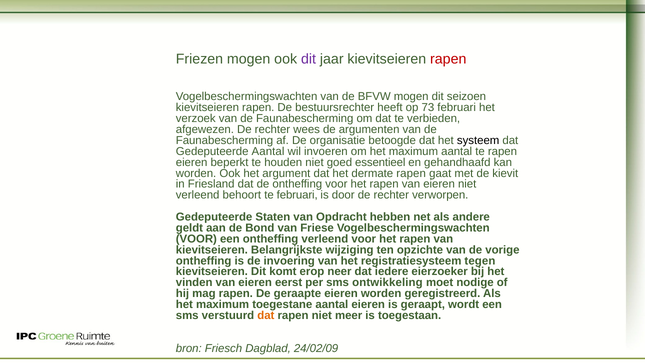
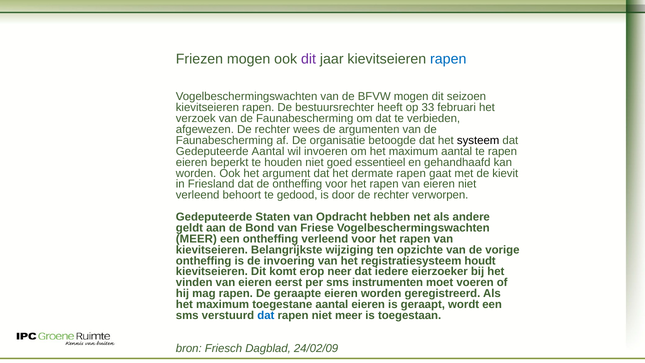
rapen at (448, 59) colour: red -> blue
73: 73 -> 33
te februari: februari -> gedood
VOOR at (196, 239): VOOR -> MEER
tegen: tegen -> houdt
ontwikkeling: ontwikkeling -> instrumenten
nodige: nodige -> voeren
dat at (266, 315) colour: orange -> blue
